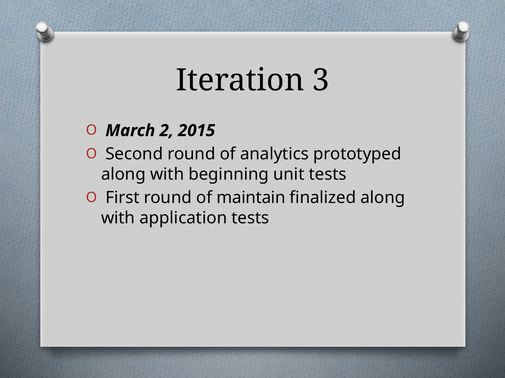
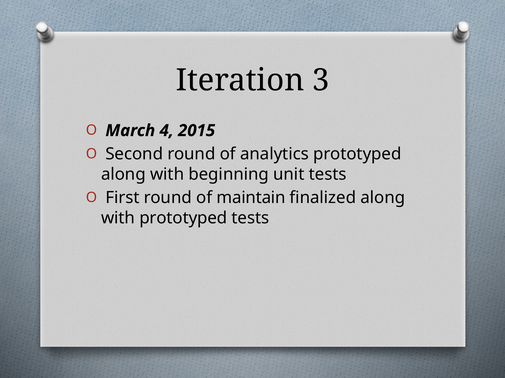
2: 2 -> 4
with application: application -> prototyped
